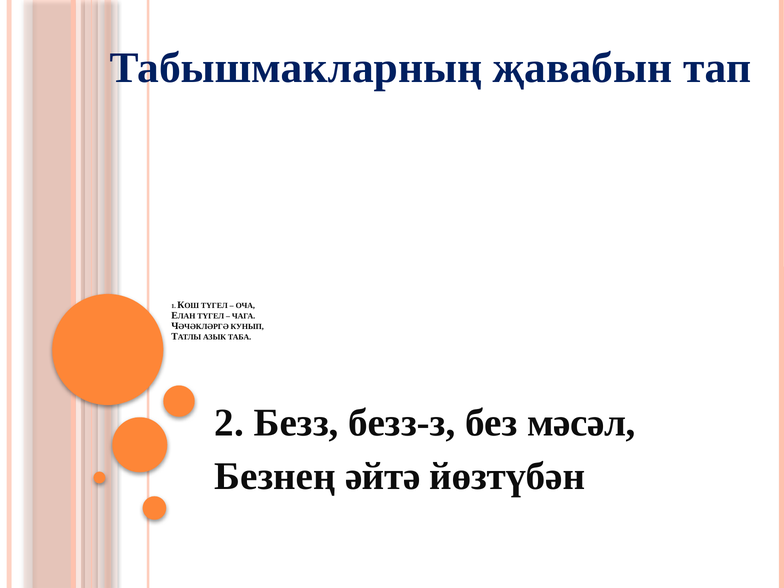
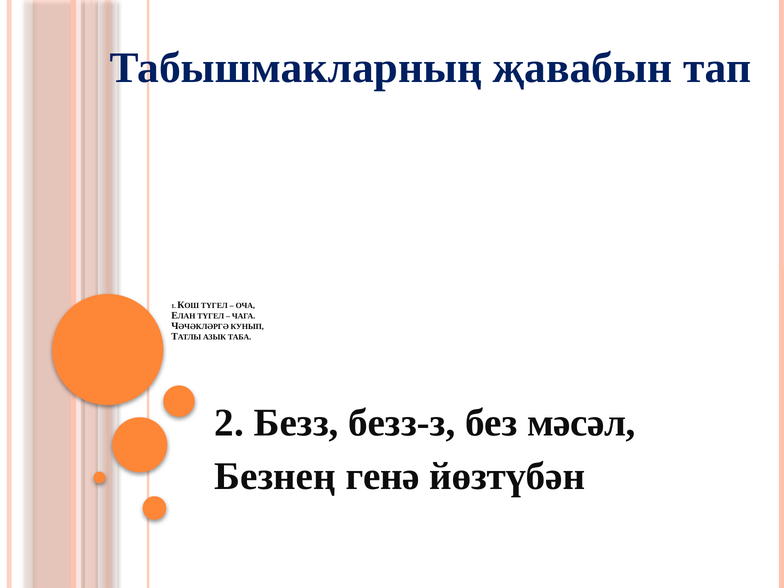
әйтә: әйтә -> генә
